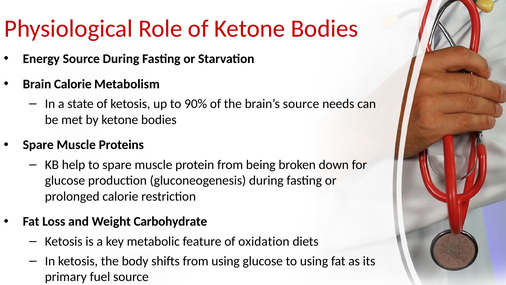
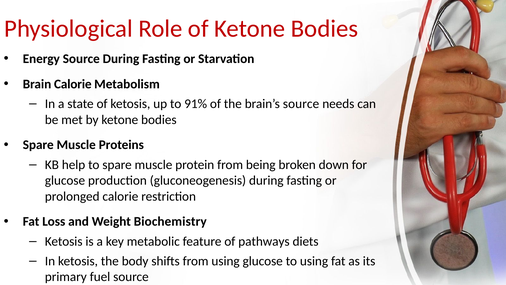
90%: 90% -> 91%
Carbohydrate: Carbohydrate -> Biochemistry
oxidation: oxidation -> pathways
